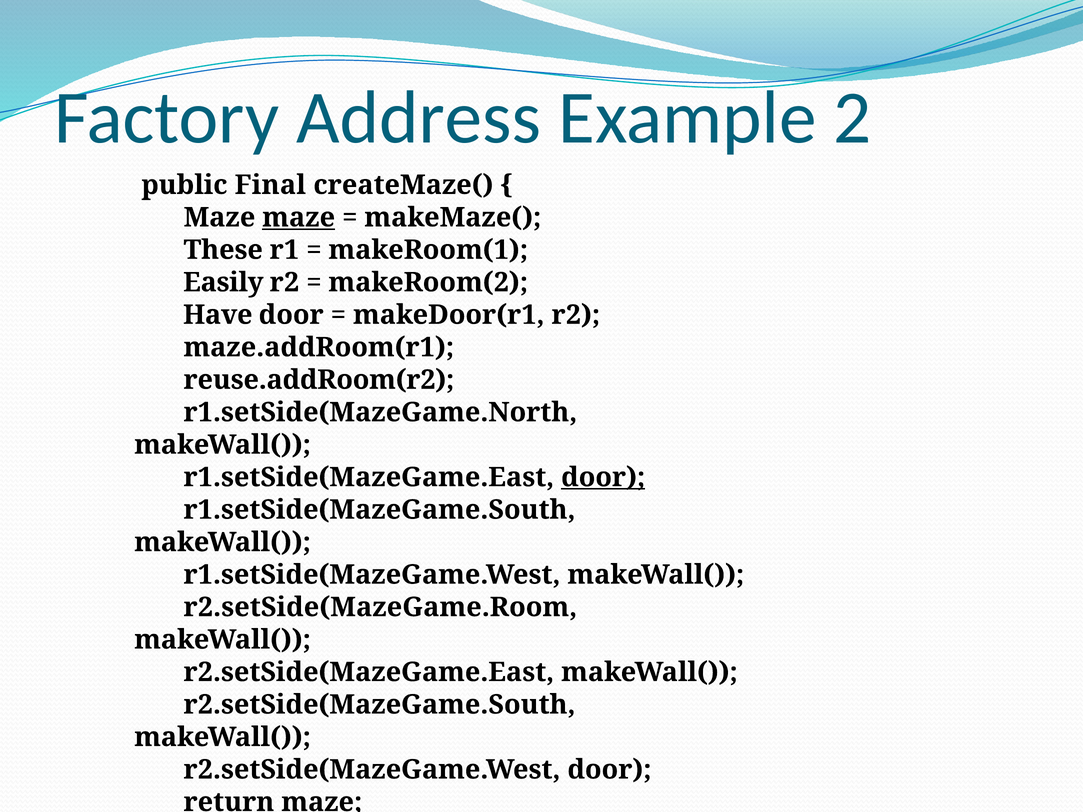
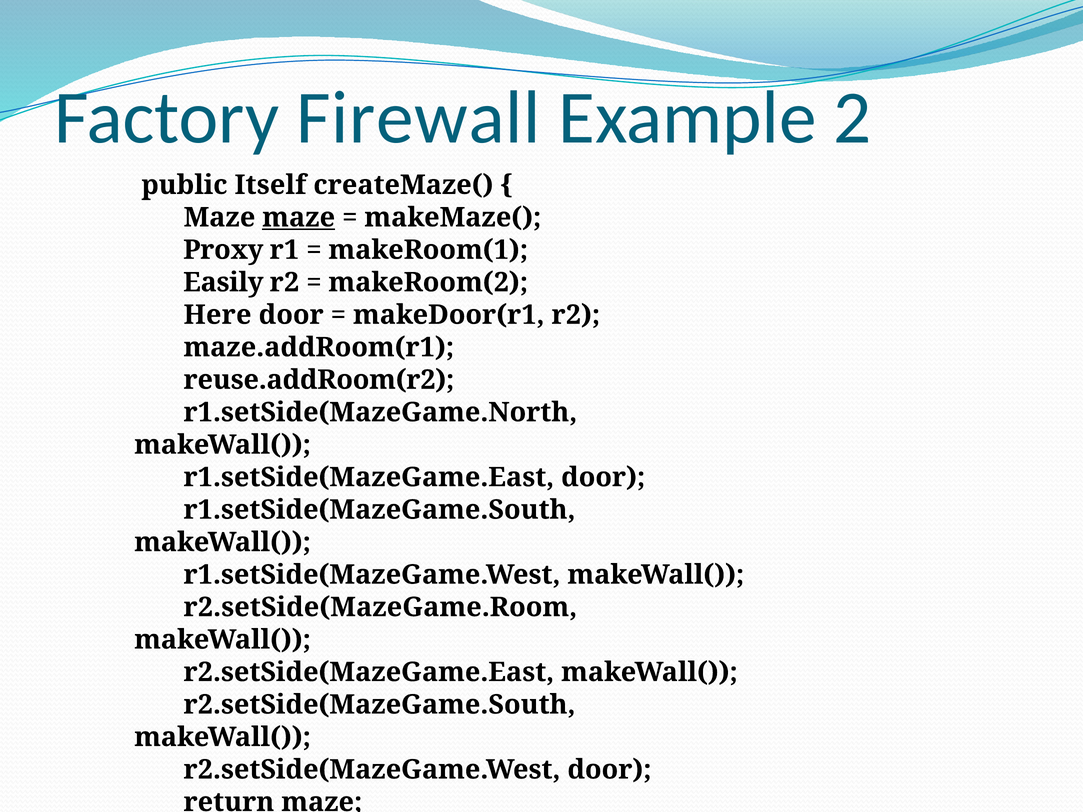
Address: Address -> Firewall
Final: Final -> Itself
These: These -> Proxy
Have: Have -> Here
door at (603, 477) underline: present -> none
